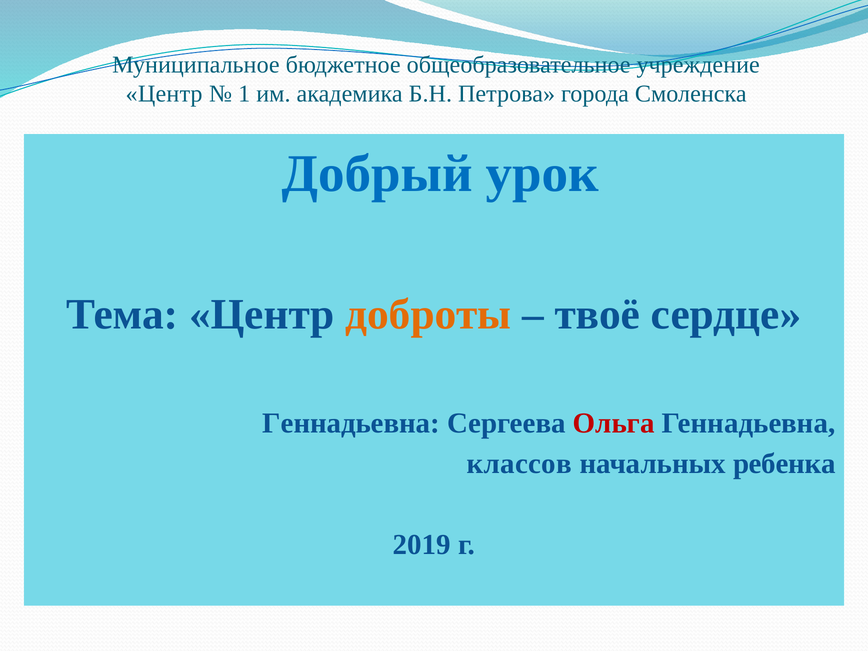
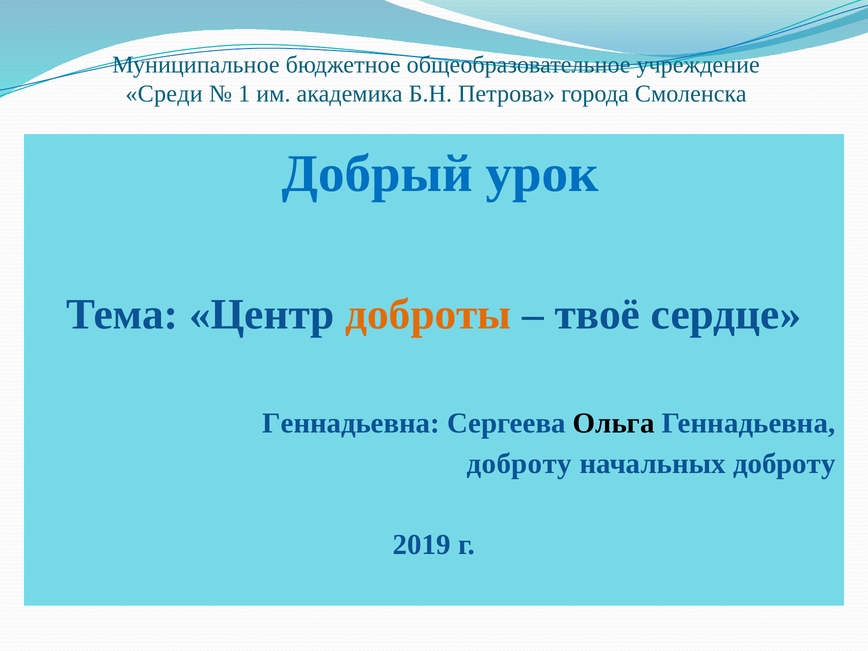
Центр at (164, 94): Центр -> Среди
Ольга colour: red -> black
классов at (519, 464): классов -> доброту
начальных ребенка: ребенка -> доброту
